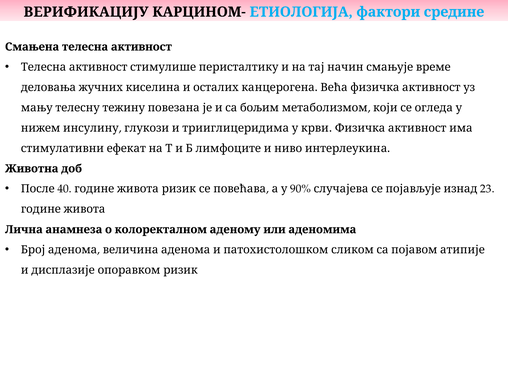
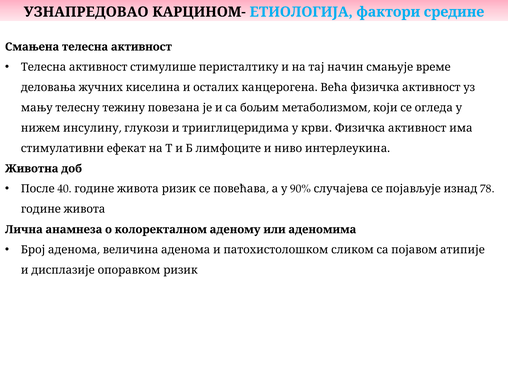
ВЕРИФИКАЦИЈУ: ВЕРИФИКАЦИЈУ -> УЗНАПРЕДОВАО
23: 23 -> 78
